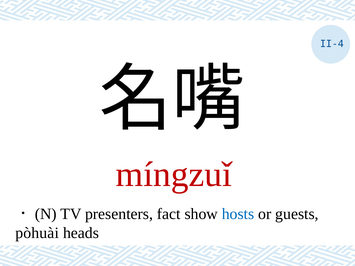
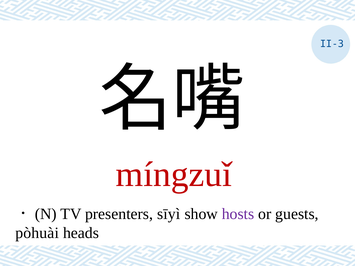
II-4: II-4 -> II-3
fact: fact -> sīyì
hosts colour: blue -> purple
